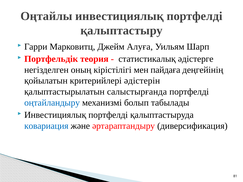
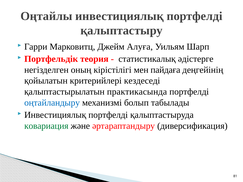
әдістерін: әдістерін -> кездеседі
салыстырғанда: салыстырғанда -> практикасында
ковариация colour: blue -> green
